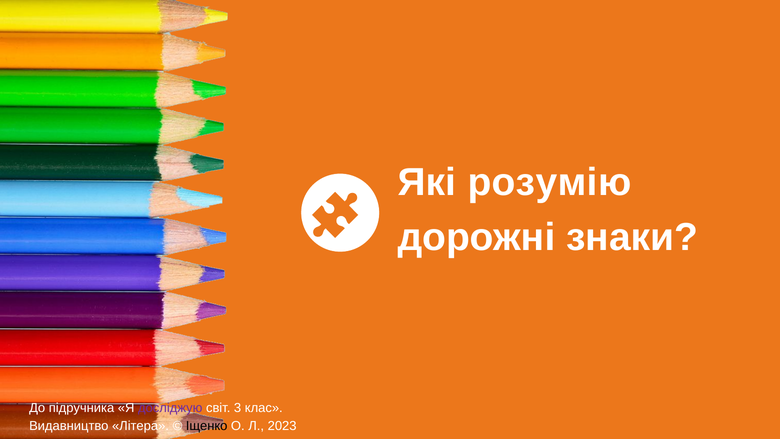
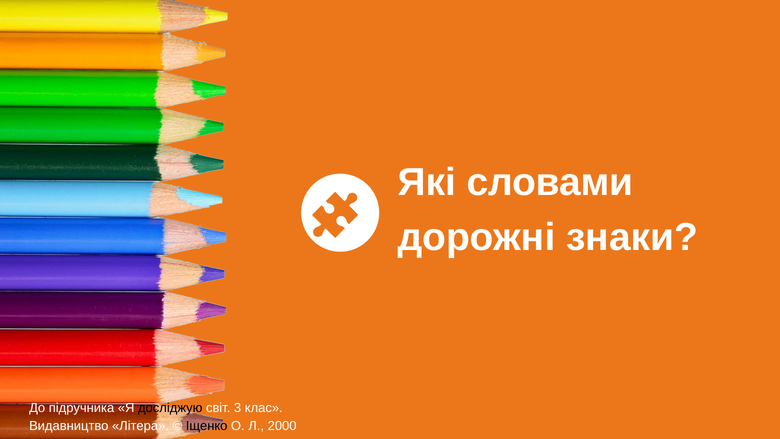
розумію: розумію -> словами
досліджую colour: purple -> black
2023: 2023 -> 2000
